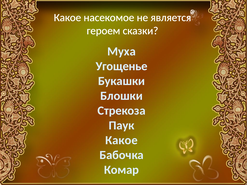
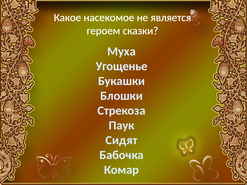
Какое at (122, 140): Какое -> Сидят
